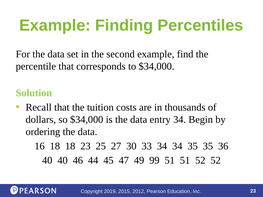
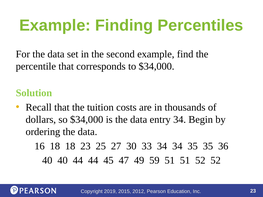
40 46: 46 -> 44
99: 99 -> 59
